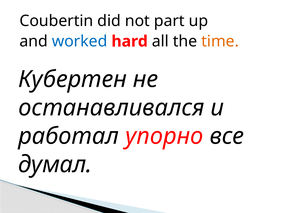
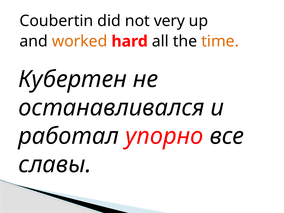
part: part -> very
worked colour: blue -> orange
думал: думал -> славы
